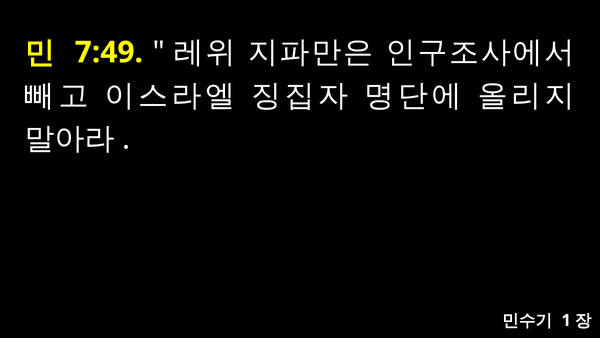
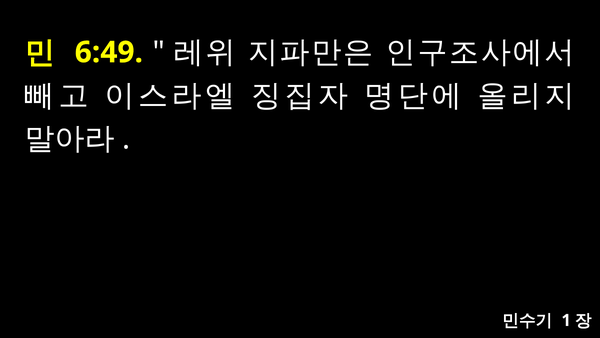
7:49: 7:49 -> 6:49
